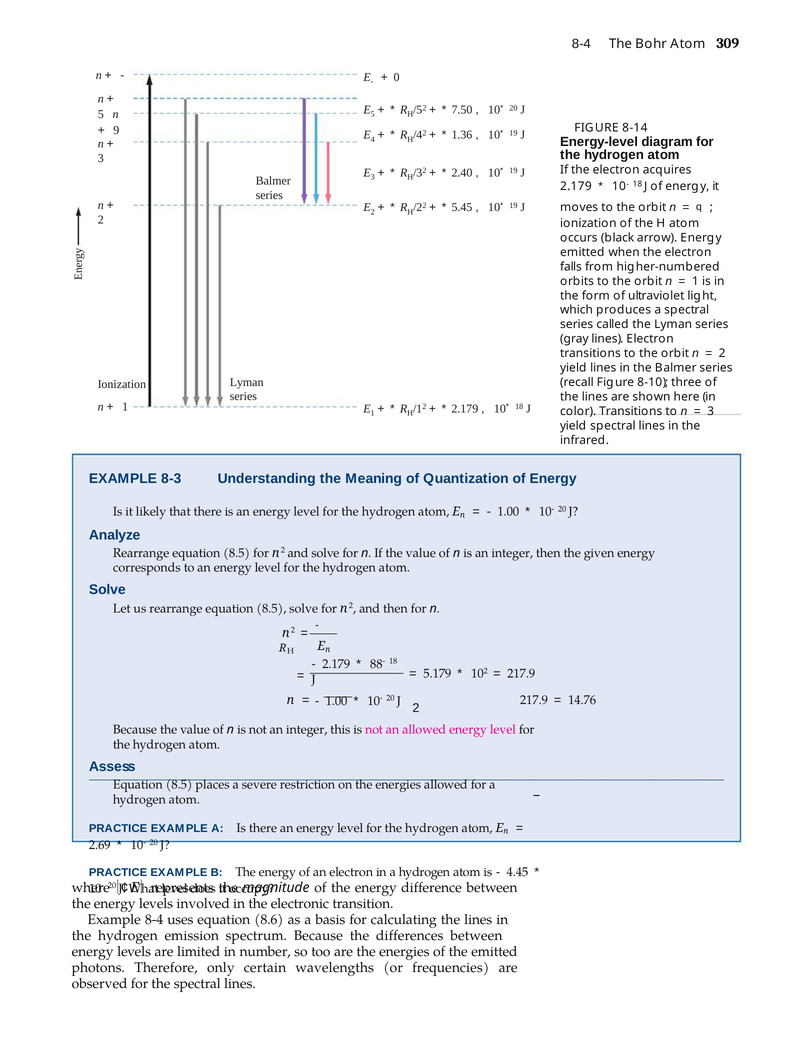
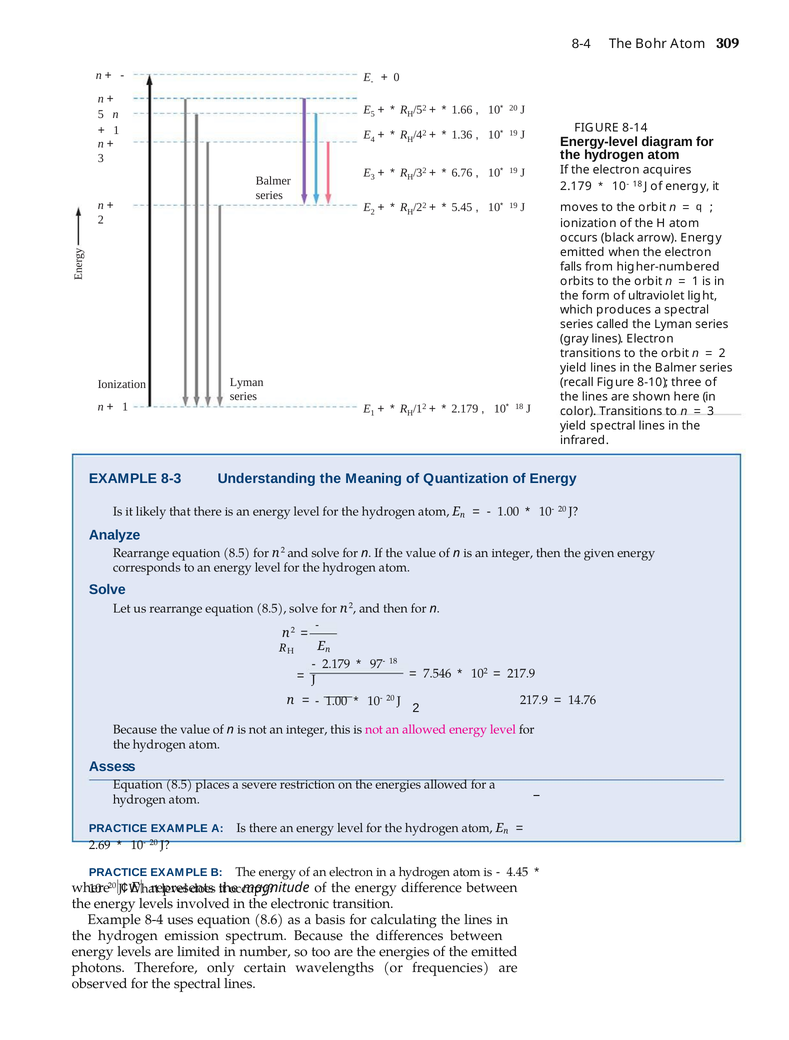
7.50: 7.50 -> 1.66
9 at (116, 131): 9 -> 1
2.40: 2.40 -> 6.76
88: 88 -> 97
5.179: 5.179 -> 7.546
